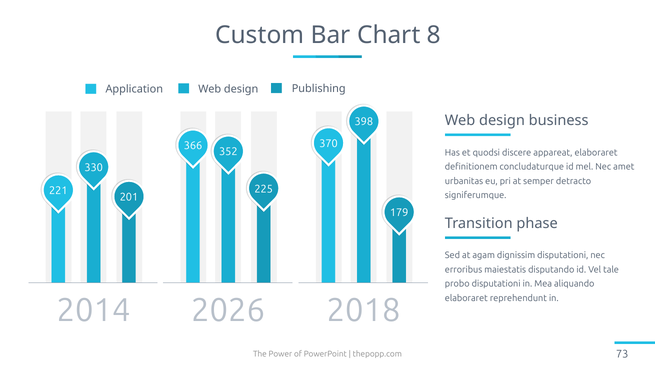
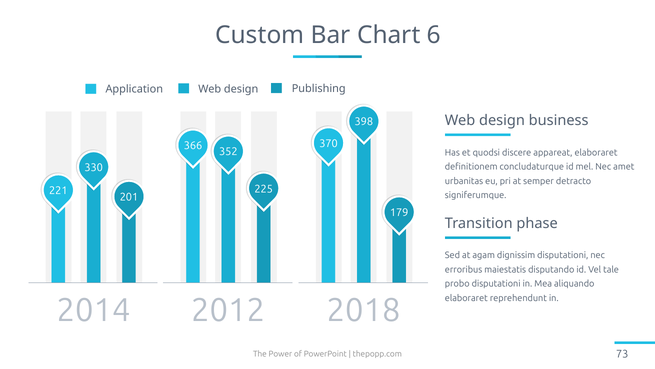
8: 8 -> 6
2026: 2026 -> 2012
